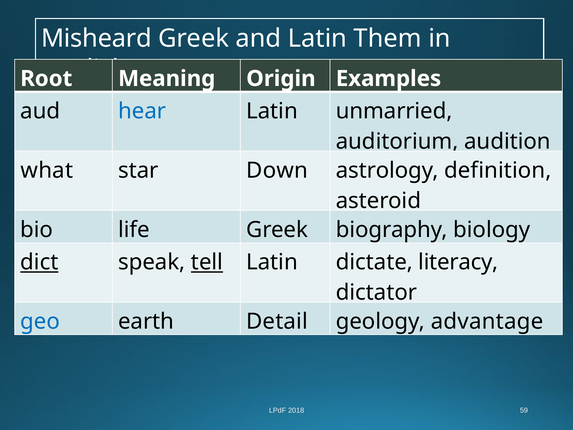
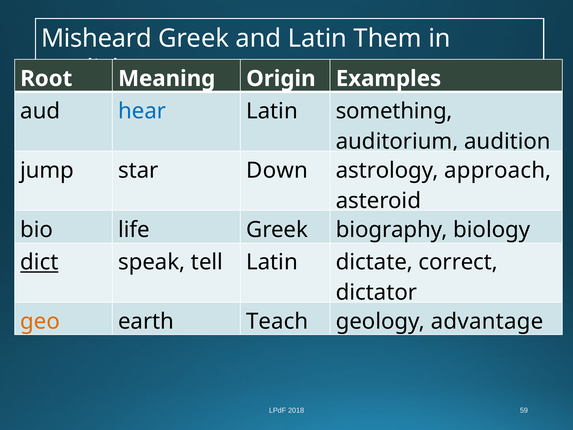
unmarried: unmarried -> something
what: what -> jump
definition: definition -> approach
tell underline: present -> none
literacy: literacy -> correct
geo colour: blue -> orange
Detail: Detail -> Teach
